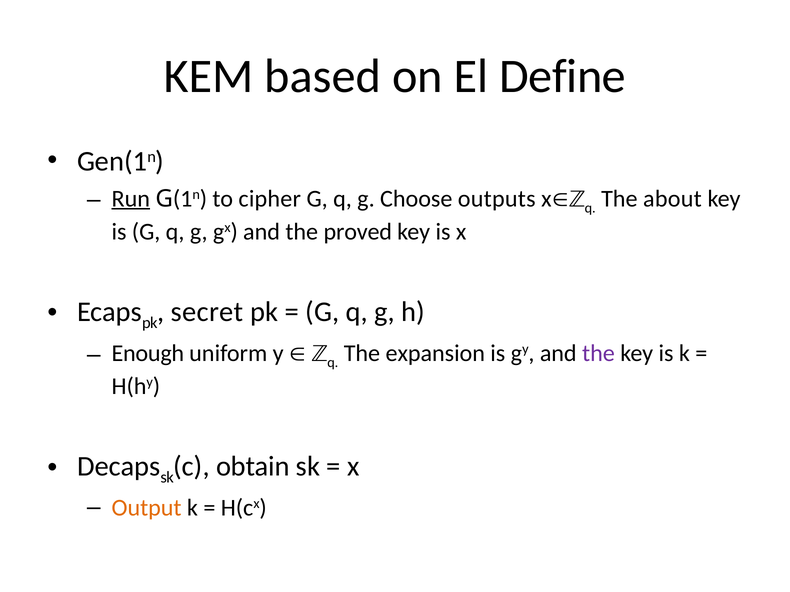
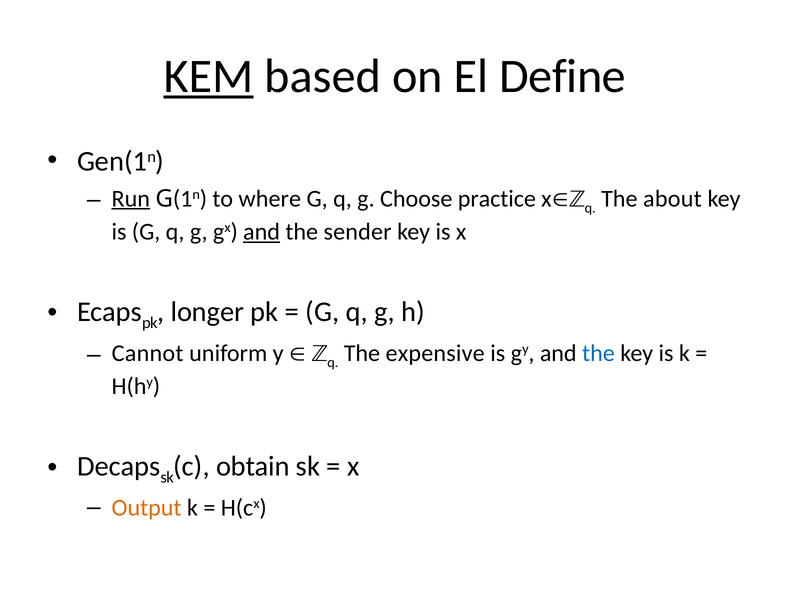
KEM underline: none -> present
cipher: cipher -> where
outputs: outputs -> practice
and at (262, 232) underline: none -> present
proved: proved -> sender
secret: secret -> longer
Enough: Enough -> Cannot
expansion: expansion -> expensive
the at (598, 353) colour: purple -> blue
